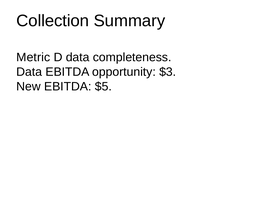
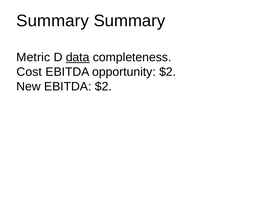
Collection at (53, 21): Collection -> Summary
data at (78, 57) underline: none -> present
Data at (29, 72): Data -> Cost
opportunity $3: $3 -> $2
EBITDA $5: $5 -> $2
